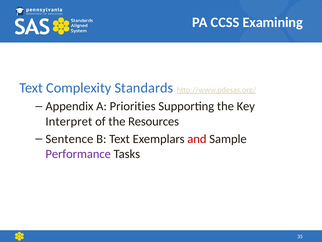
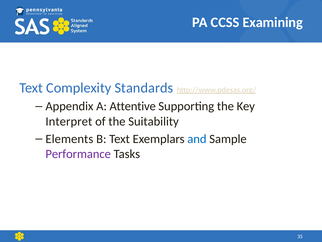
Priorities: Priorities -> Attentive
Resources: Resources -> Suitability
Sentence: Sentence -> Elements
and colour: red -> blue
